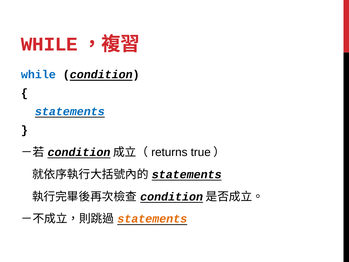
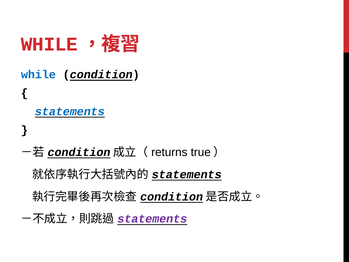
statements at (152, 219) colour: orange -> purple
